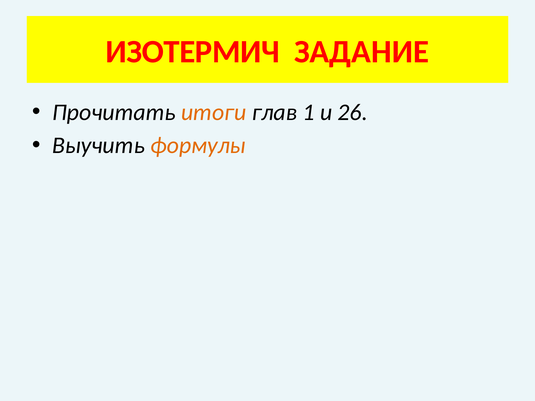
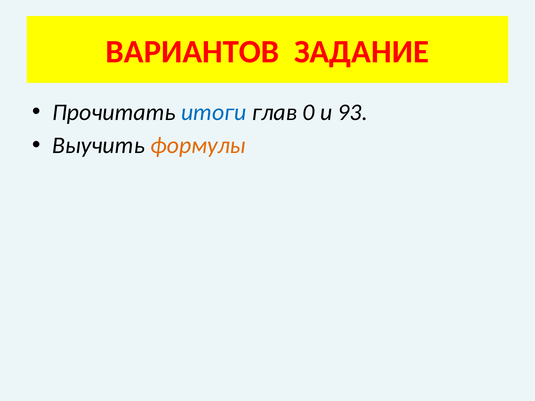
ИЗОТЕРМИЧ: ИЗОТЕРМИЧ -> ВАРИАНТОВ
итоги colour: orange -> blue
1: 1 -> 0
26: 26 -> 93
